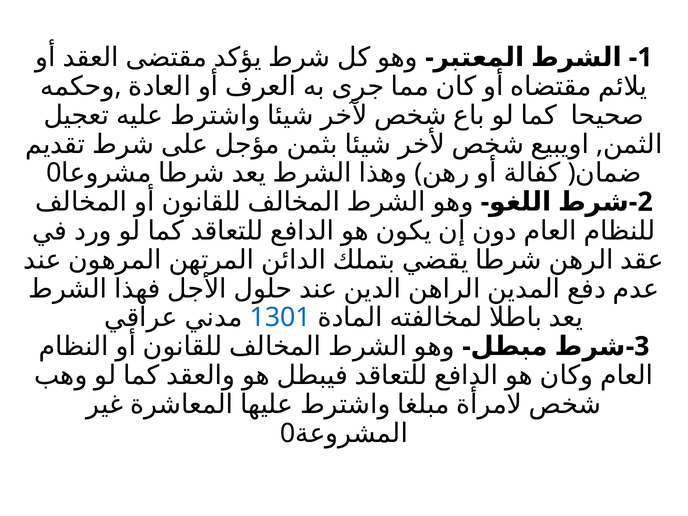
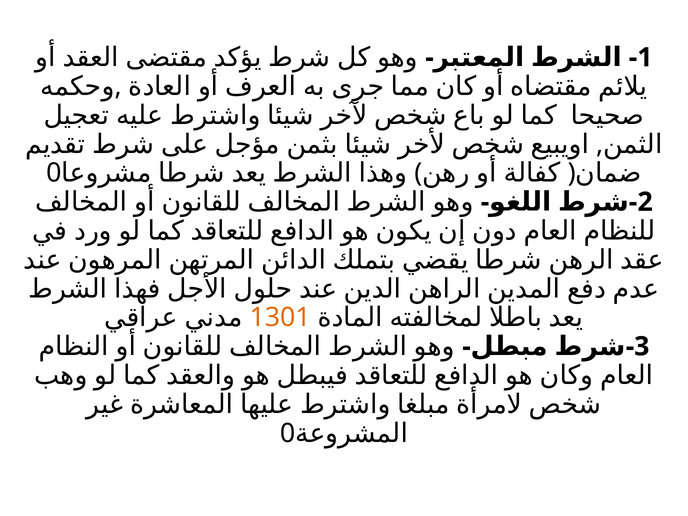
1301 colour: blue -> orange
